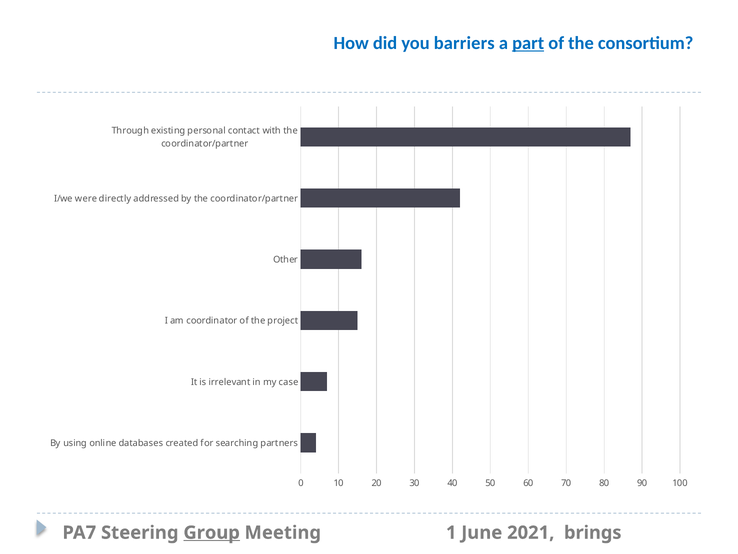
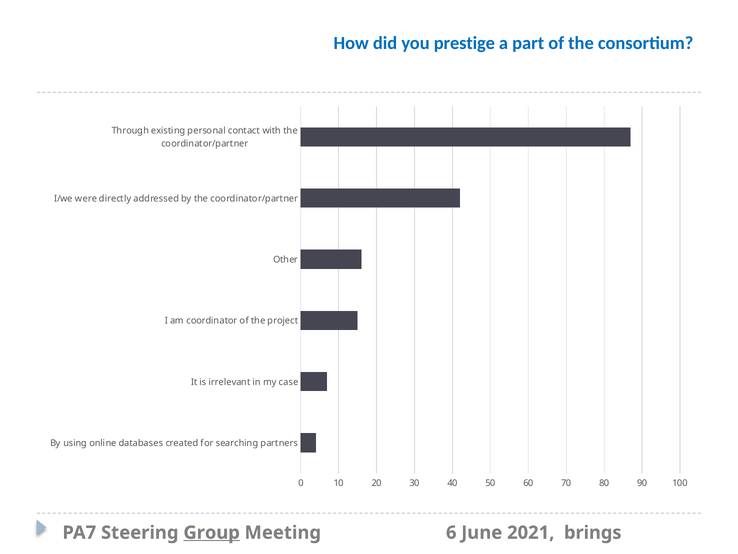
barriers: barriers -> prestige
part underline: present -> none
1: 1 -> 6
